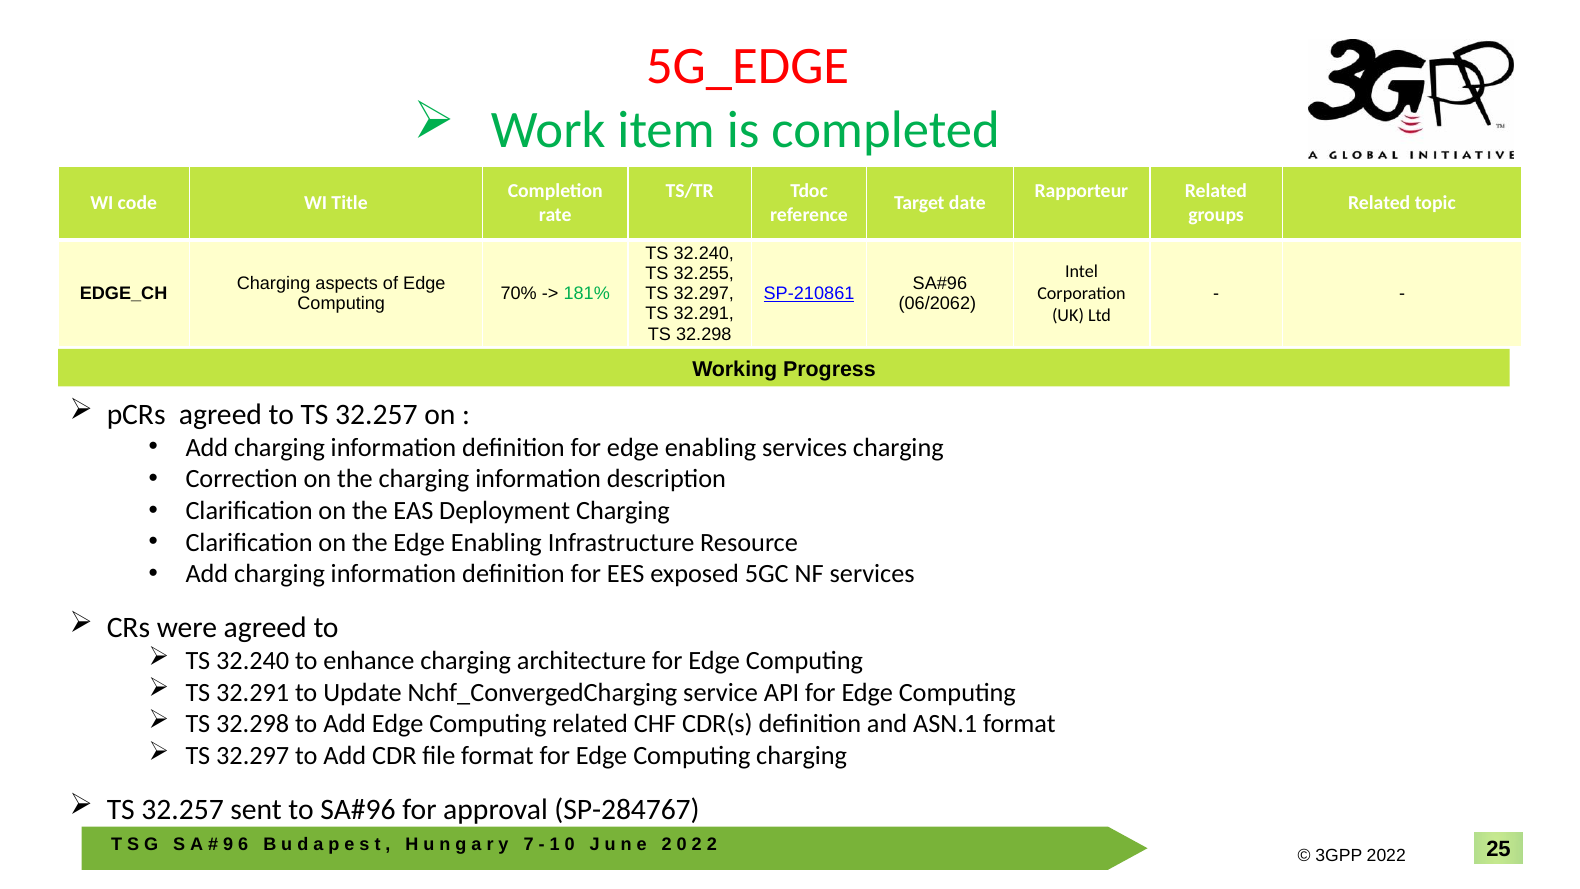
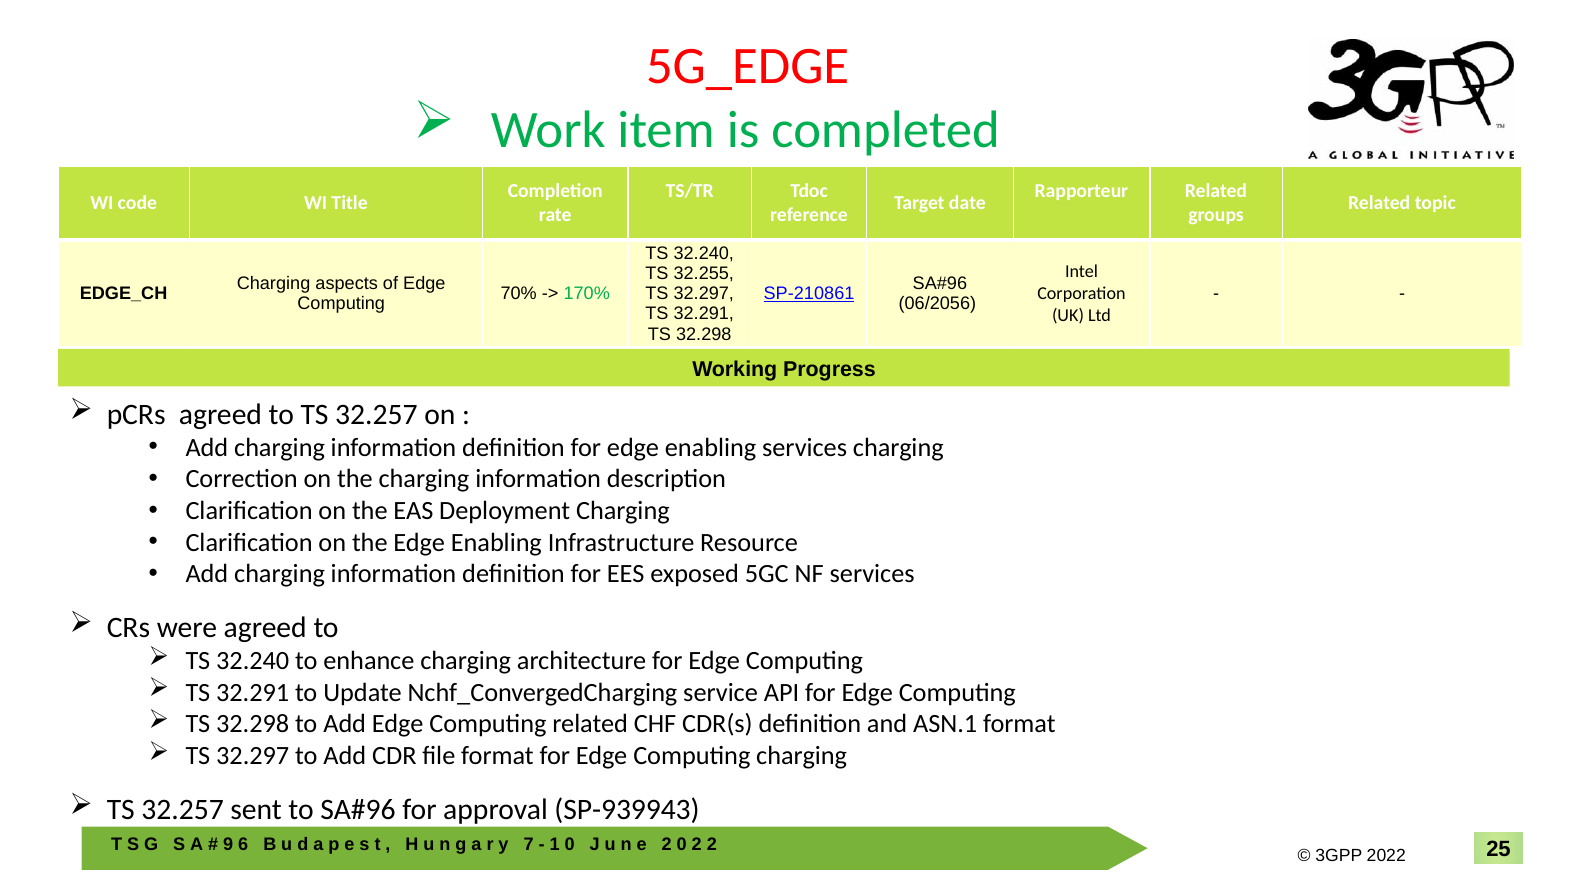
181%: 181% -> 170%
06/2062: 06/2062 -> 06/2056
SP-284767: SP-284767 -> SP-939943
